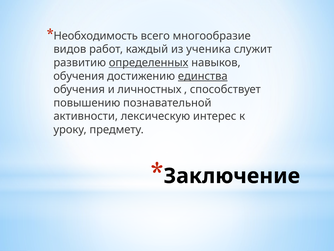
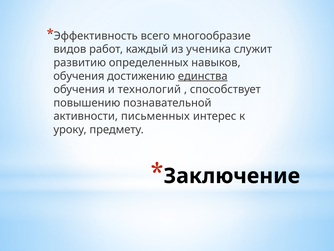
Необходимость: Необходимость -> Эффективность
определенных underline: present -> none
личностных: личностных -> технологий
лексическую: лексическую -> письменных
